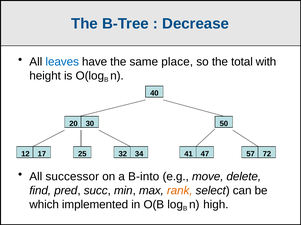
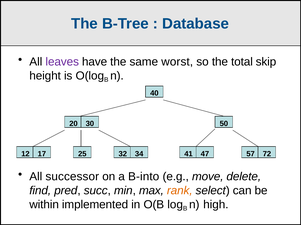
Decrease: Decrease -> Database
leaves colour: blue -> purple
place: place -> worst
with: with -> skip
which: which -> within
